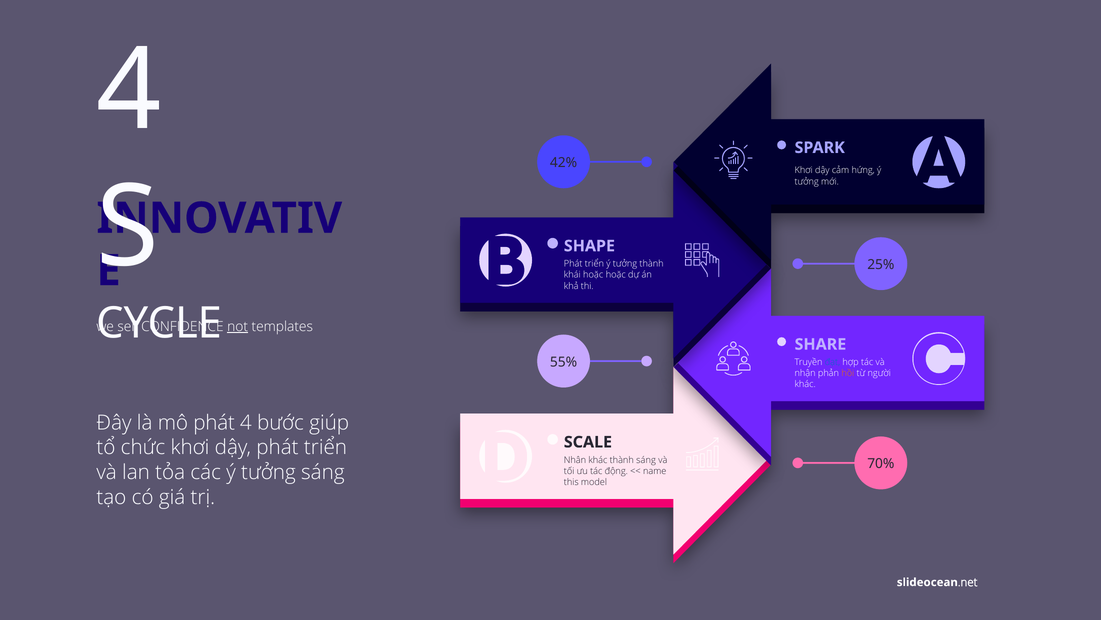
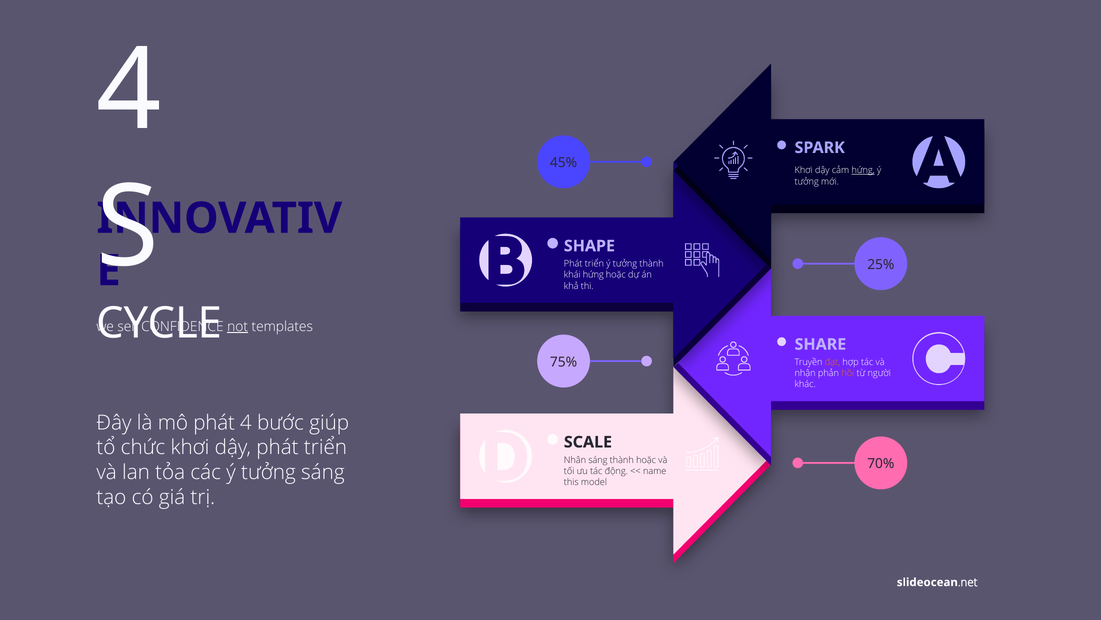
42%: 42% -> 45%
hứng at (863, 170) underline: none -> present
khái hoặc: hoặc -> hứng
55%: 55% -> 75%
đạt colour: blue -> orange
Nhân khác: khác -> sáng
thành sáng: sáng -> hoặc
